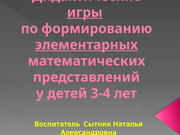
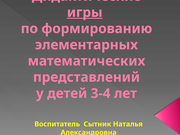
элементарных underline: present -> none
